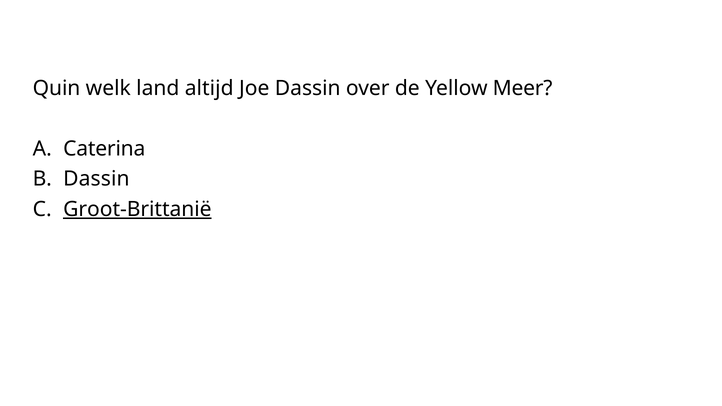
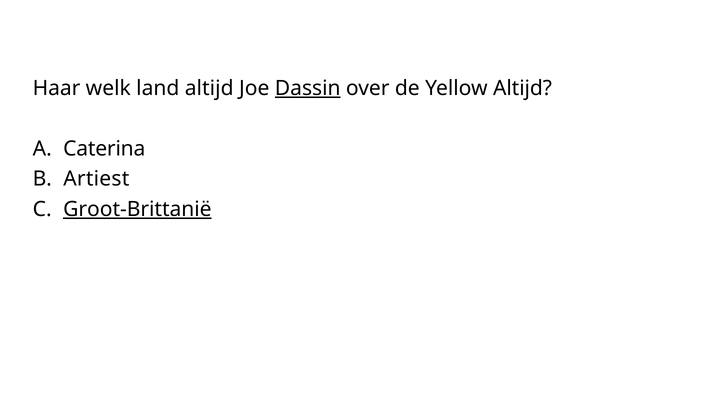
Quin: Quin -> Haar
Dassin at (308, 88) underline: none -> present
Yellow Meer: Meer -> Altijd
Dassin at (96, 179): Dassin -> Artiest
